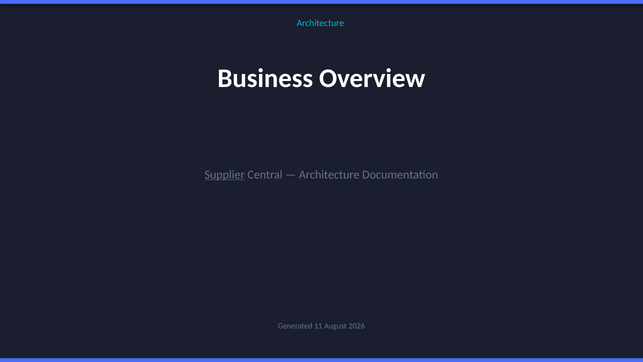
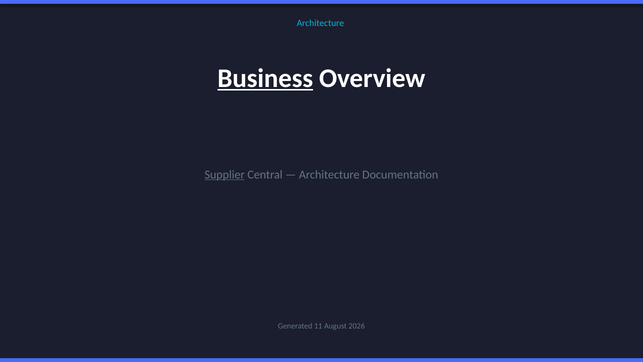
Business underline: none -> present
